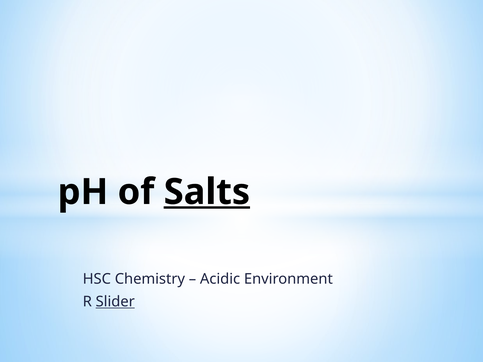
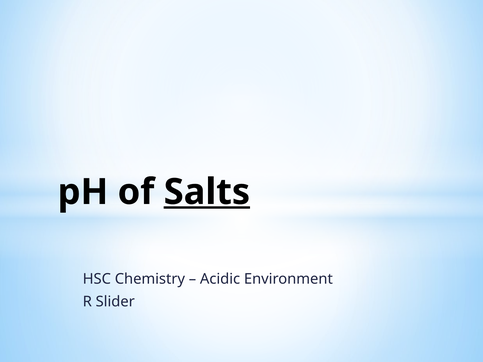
Slider underline: present -> none
